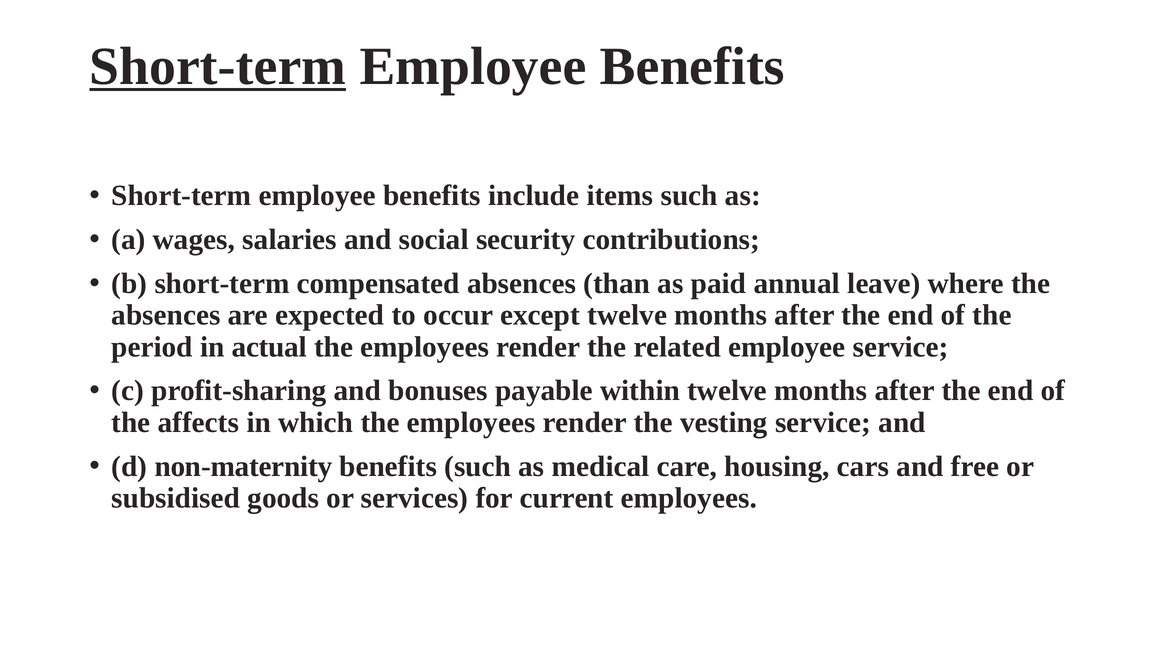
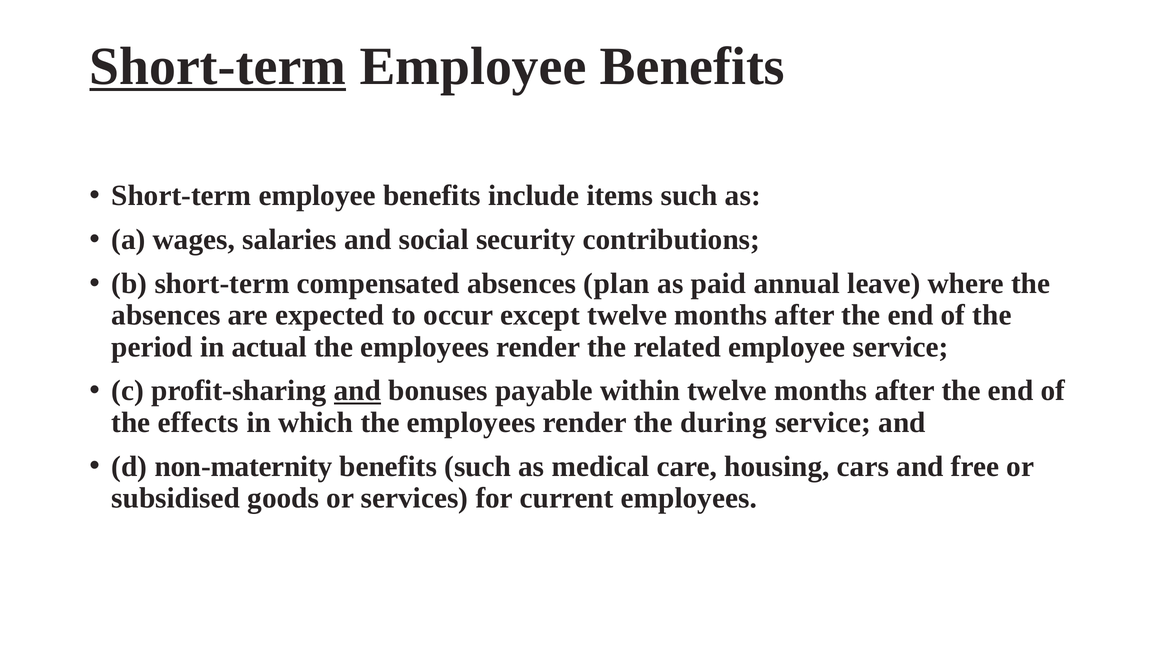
than: than -> plan
and at (357, 391) underline: none -> present
affects: affects -> effects
vesting: vesting -> during
